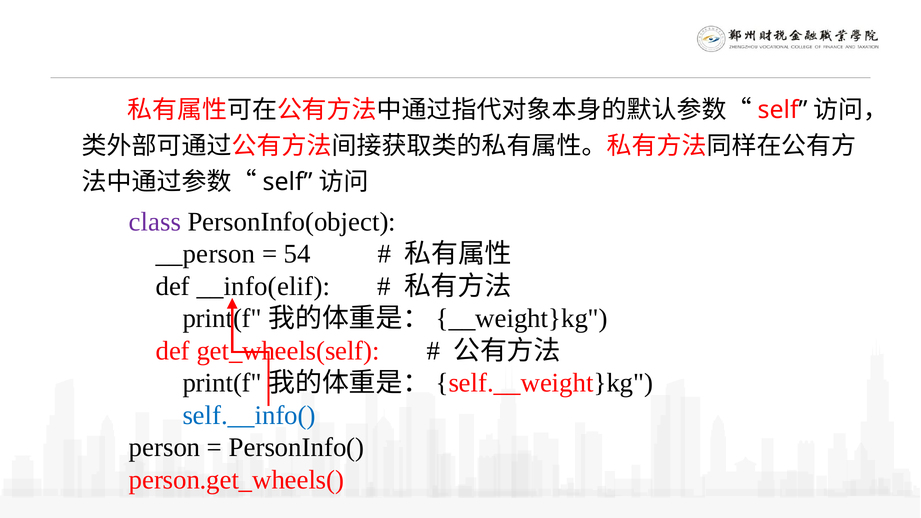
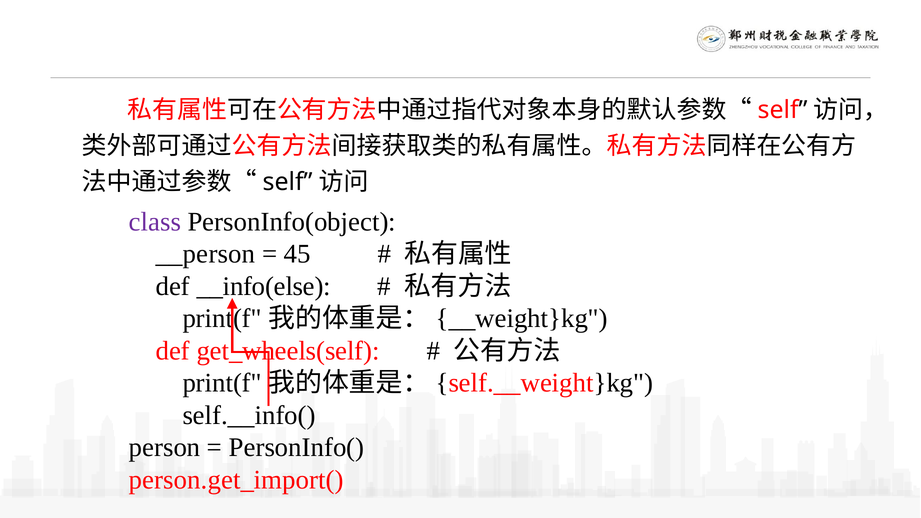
54: 54 -> 45
__info(elif: __info(elif -> __info(else
self.__info( colour: blue -> black
person.get_wheels(: person.get_wheels( -> person.get_import(
